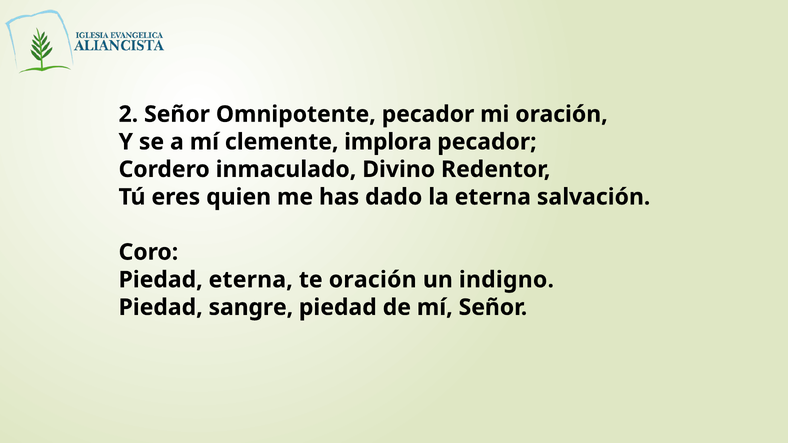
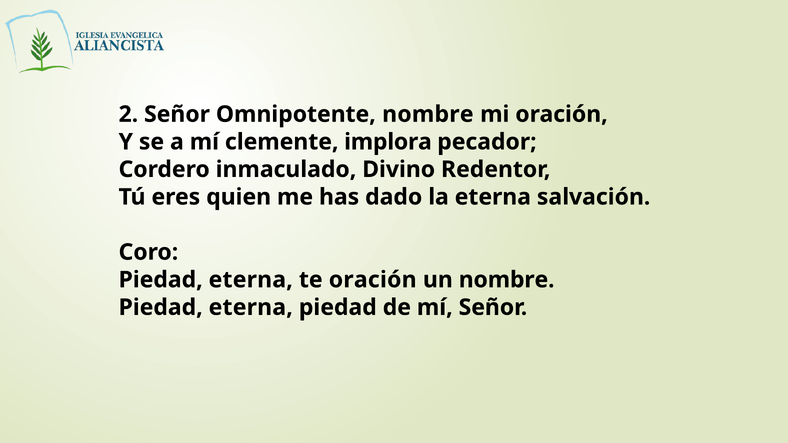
Omnipotente pecador: pecador -> nombre
un indigno: indigno -> nombre
sangre at (251, 307): sangre -> eterna
